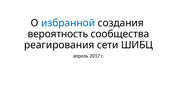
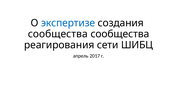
избранной: избранной -> экспертизе
вероятность at (58, 34): вероятность -> сообщества
